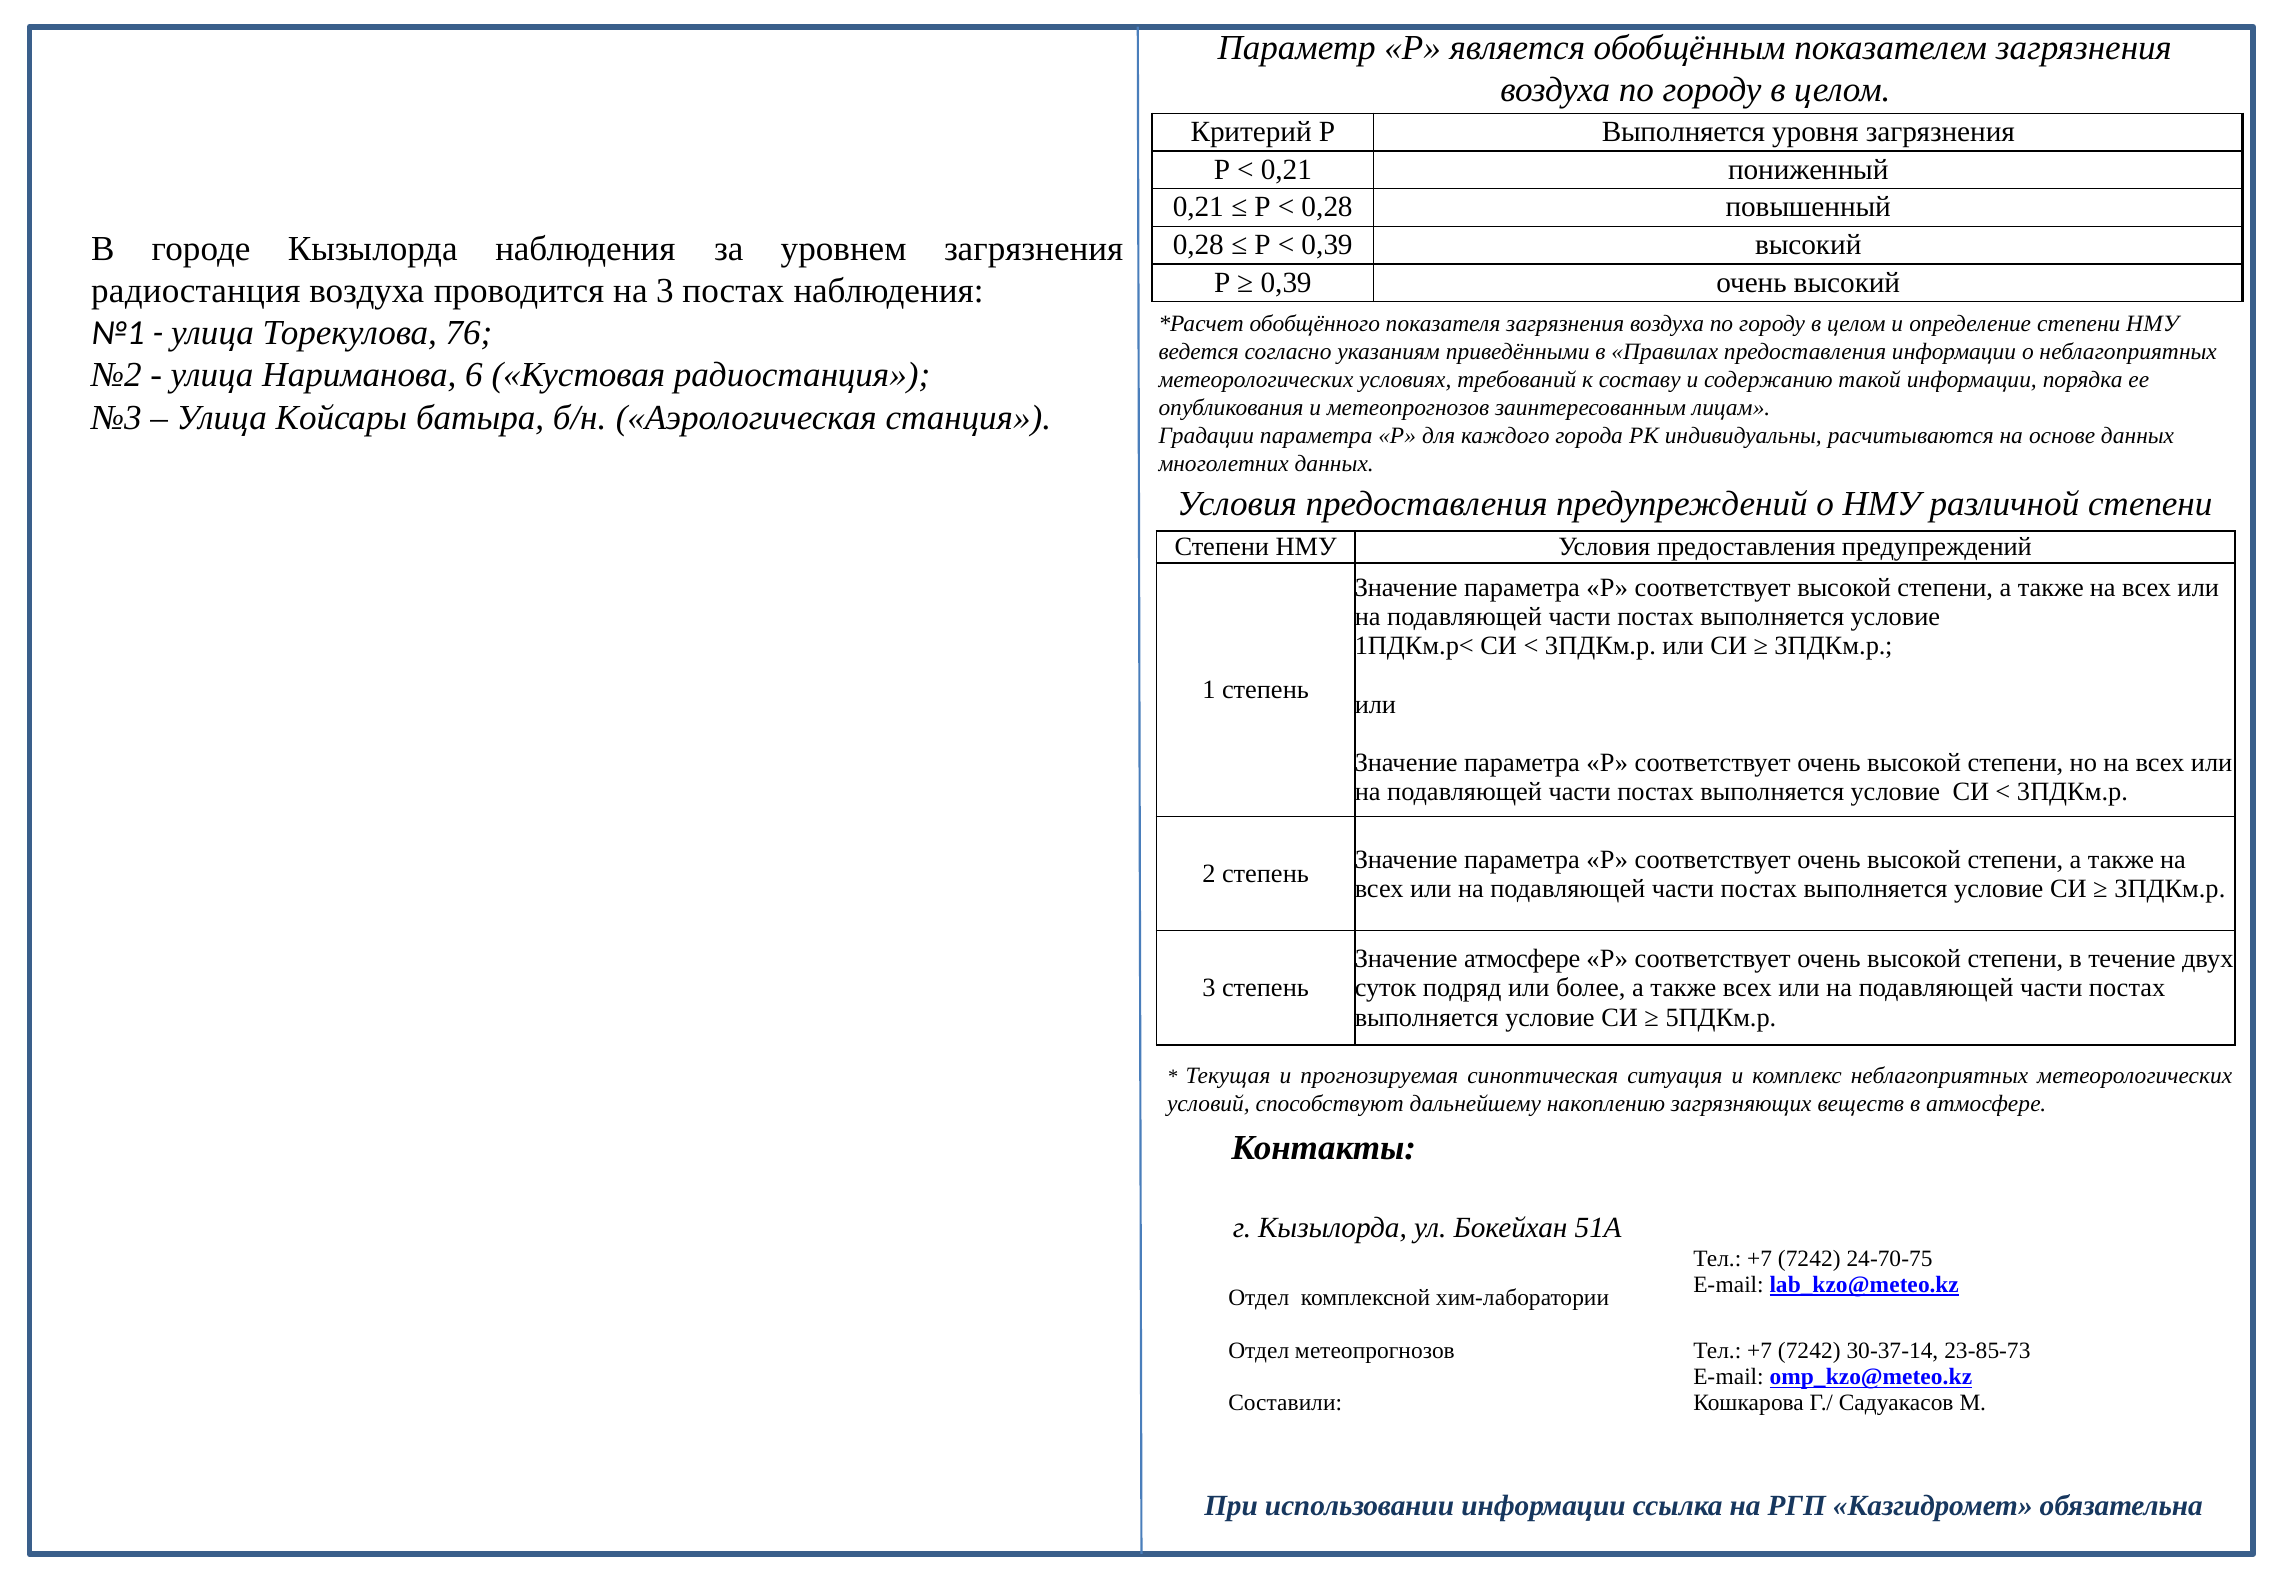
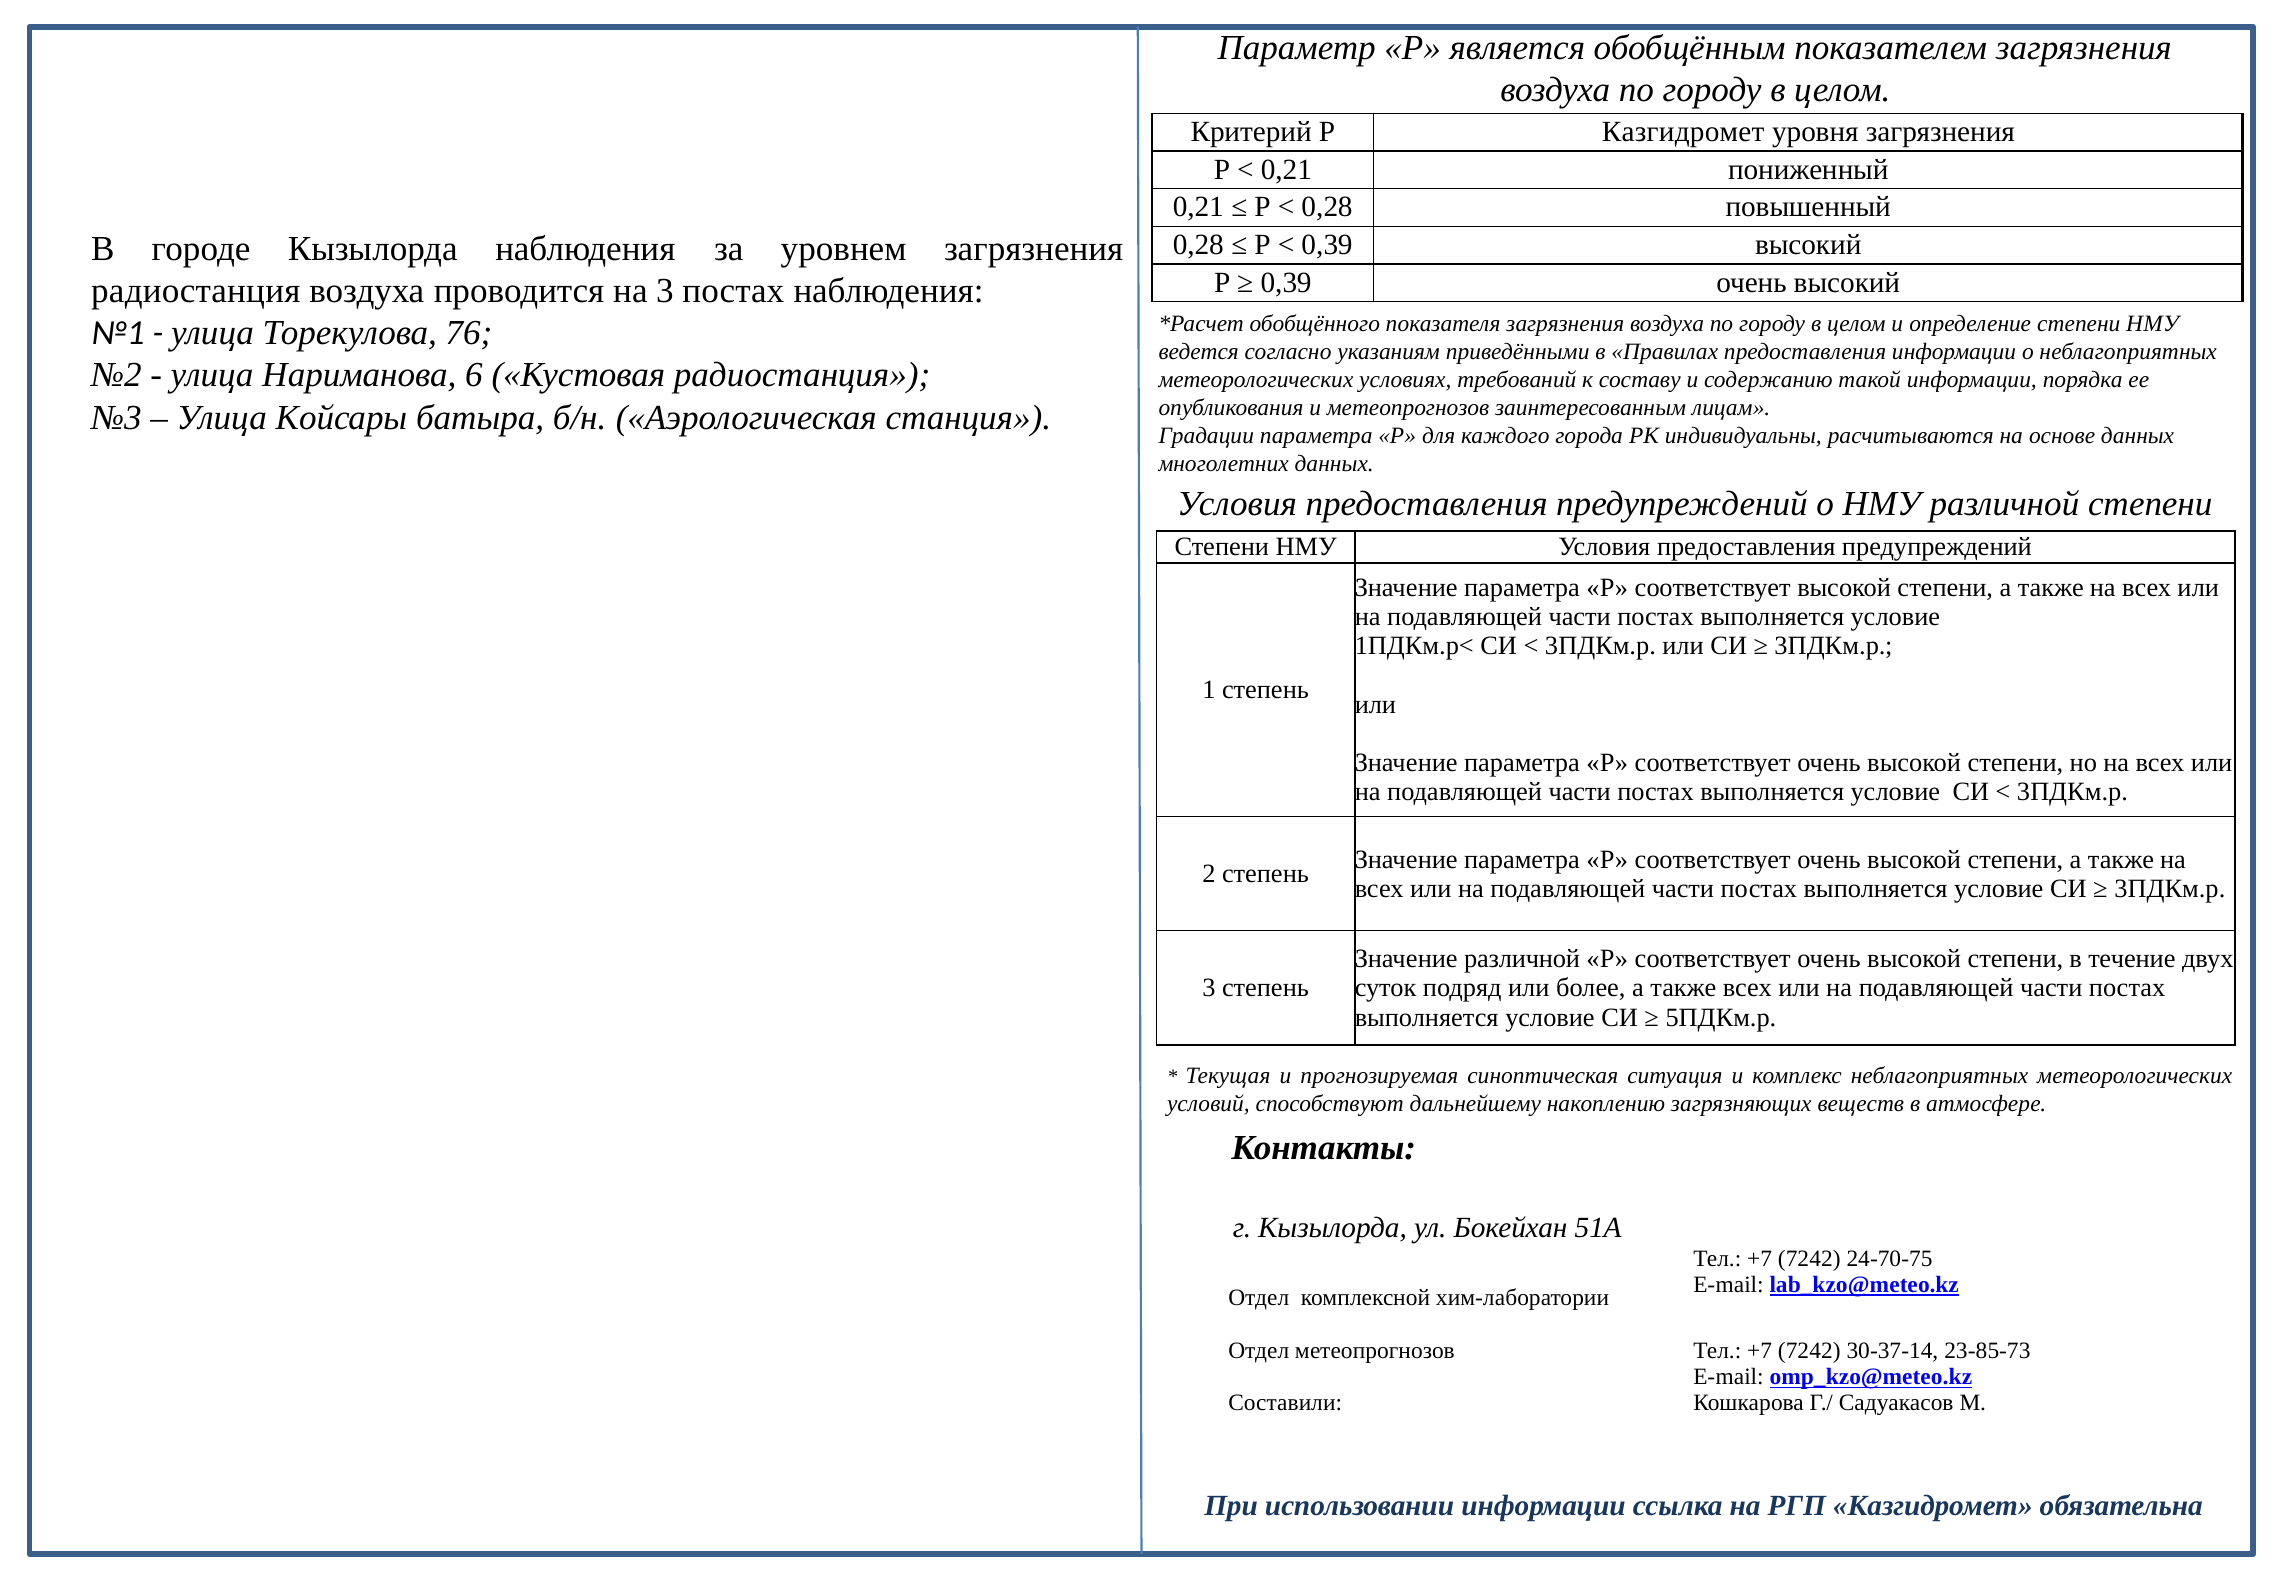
Р Выполняется: Выполняется -> Казгидромет
Значение атмосфере: атмосфере -> различной
